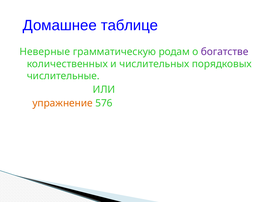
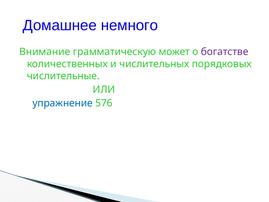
таблице: таблице -> немного
Неверные: Неверные -> Внимание
родам: родам -> может
упражнение colour: orange -> blue
